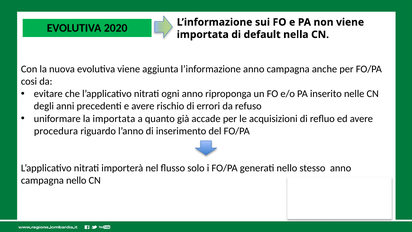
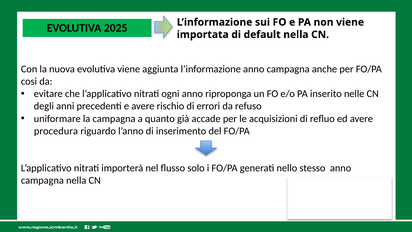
2020: 2020 -> 2025
la importata: importata -> campagna
campagna nello: nello -> nella
